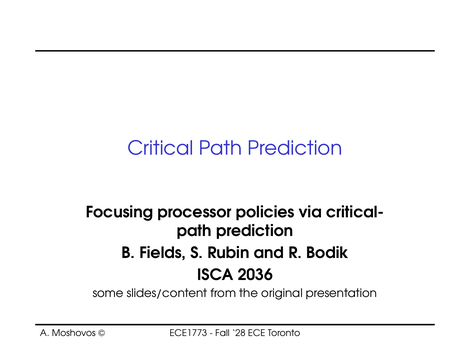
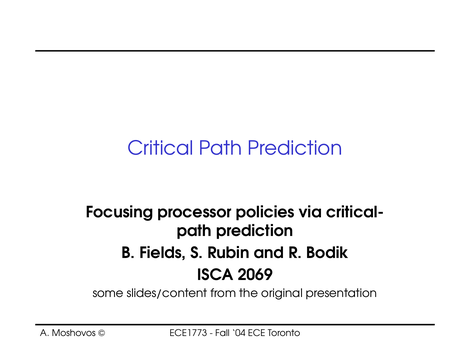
2036: 2036 -> 2069
28: 28 -> 04
